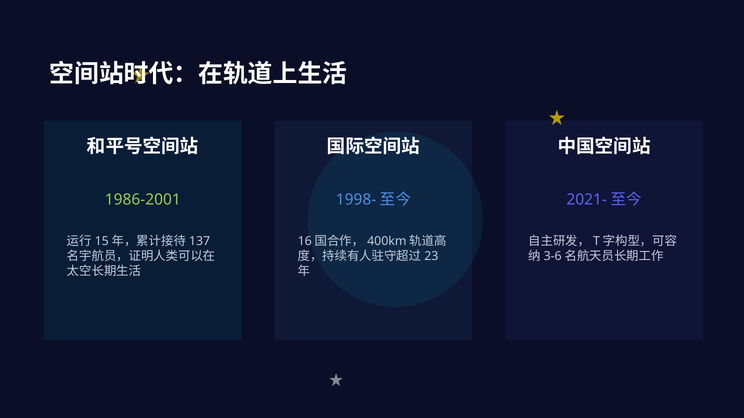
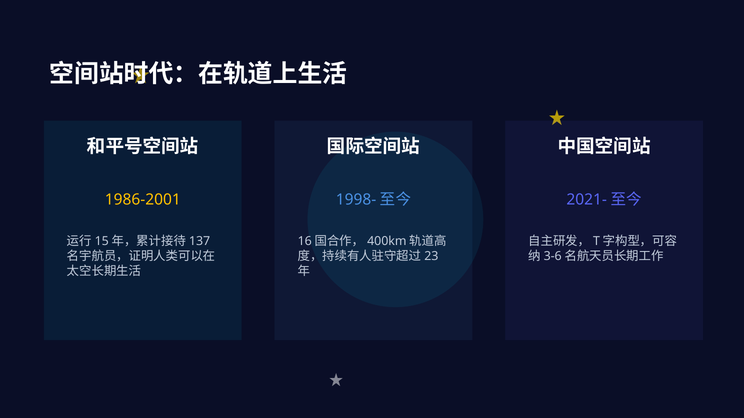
1986-2001 colour: light green -> yellow
